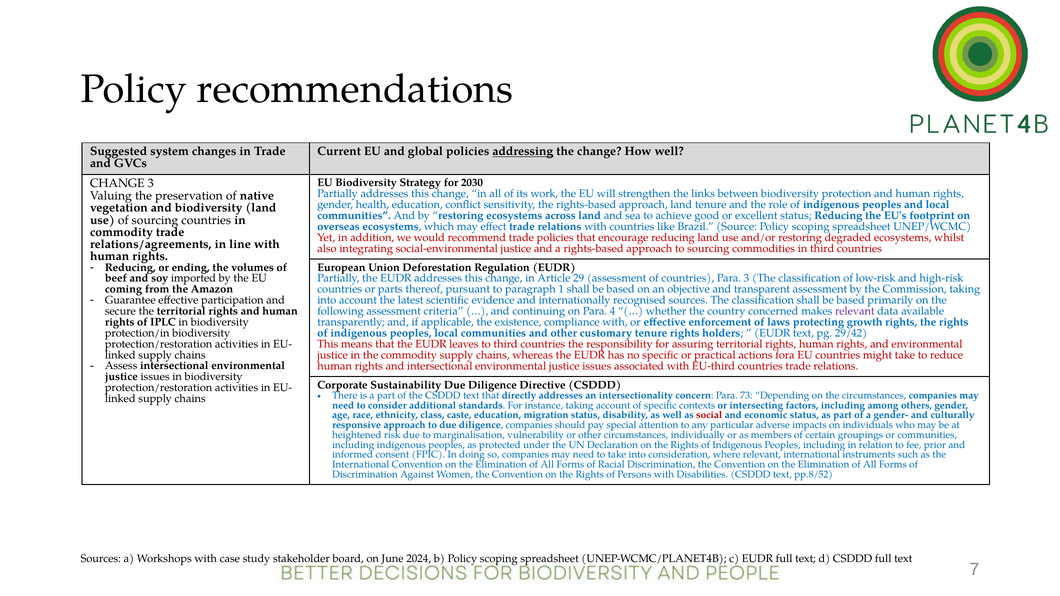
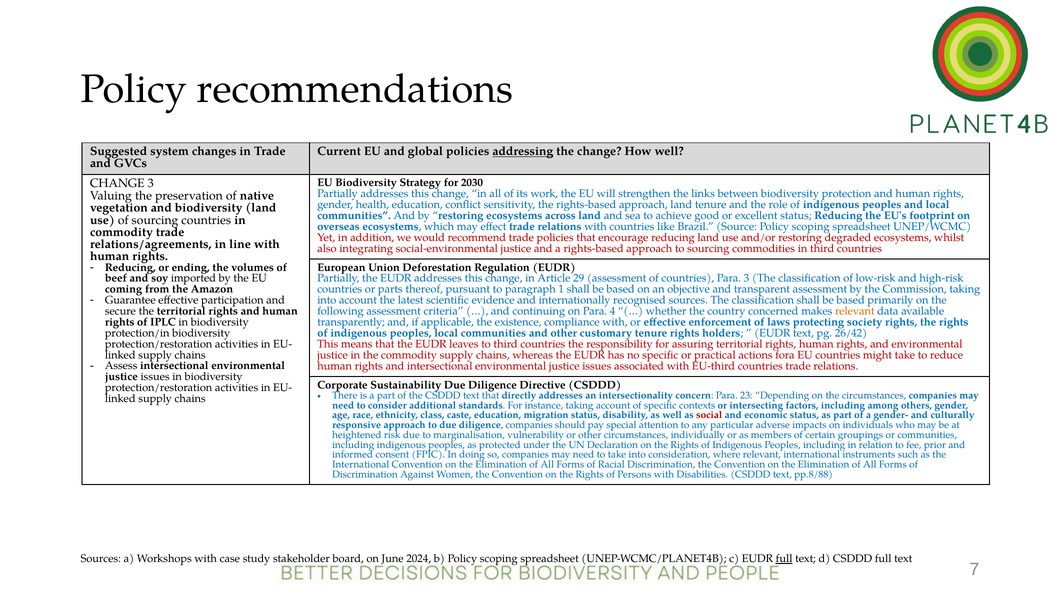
relevant at (855, 311) colour: purple -> orange
growth: growth -> society
29/42: 29/42 -> 26/42
73: 73 -> 23
pp.8/52: pp.8/52 -> pp.8/88
full at (784, 559) underline: none -> present
